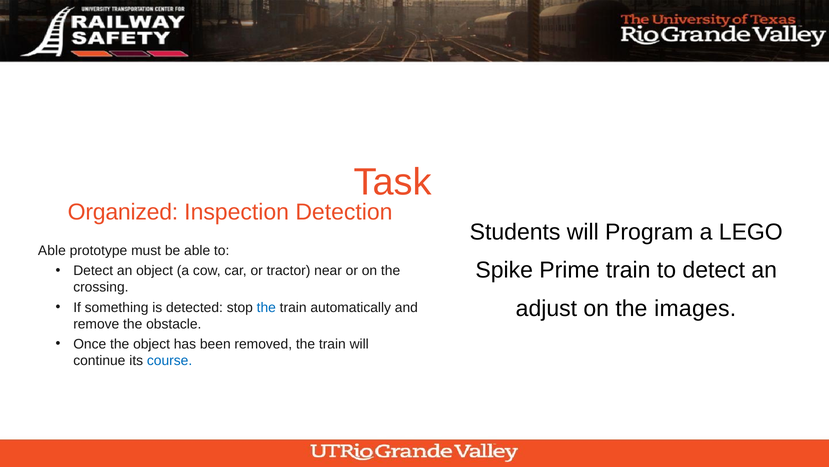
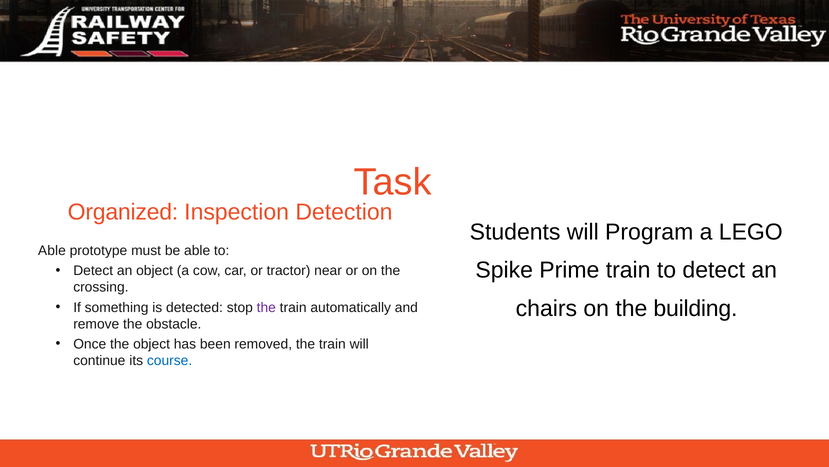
adjust: adjust -> chairs
images: images -> building
the at (266, 307) colour: blue -> purple
